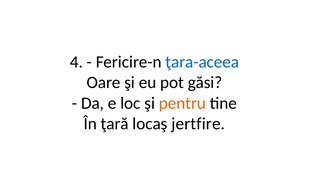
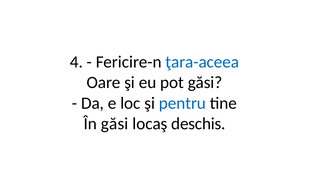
pentru colour: orange -> blue
În ţară: ţară -> găsi
jertfire: jertfire -> deschis
